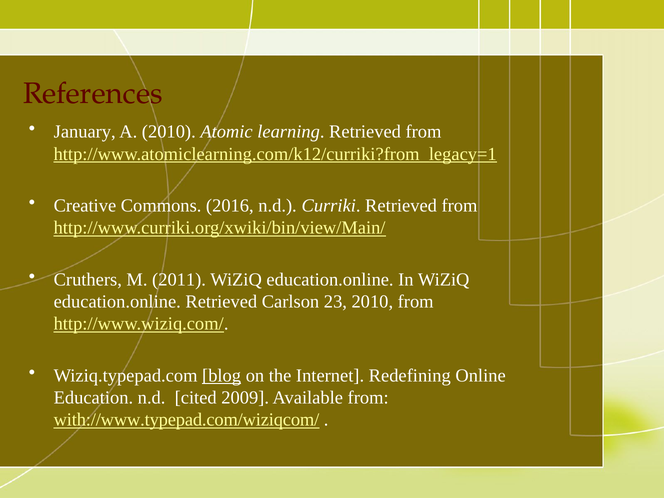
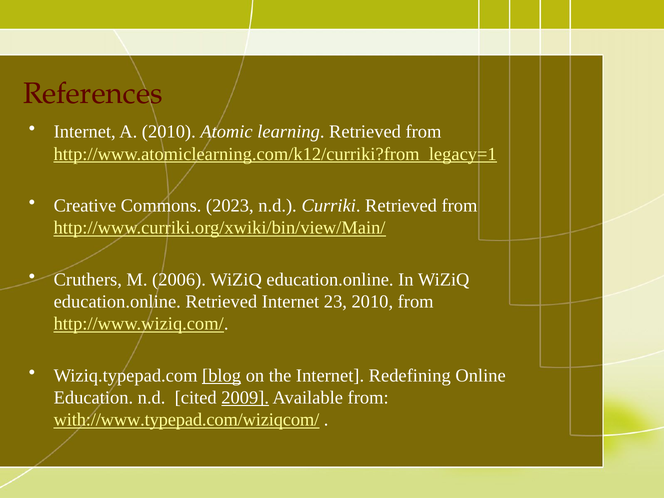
January at (85, 132): January -> Internet
2016: 2016 -> 2023
2011: 2011 -> 2006
Retrieved Carlson: Carlson -> Internet
2009 underline: none -> present
